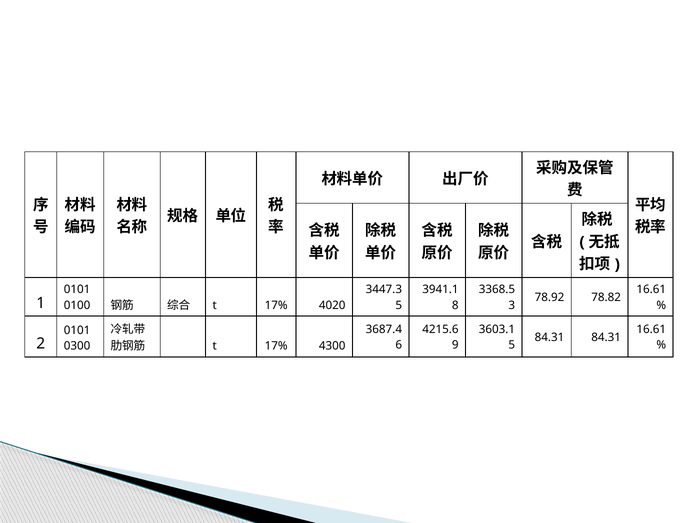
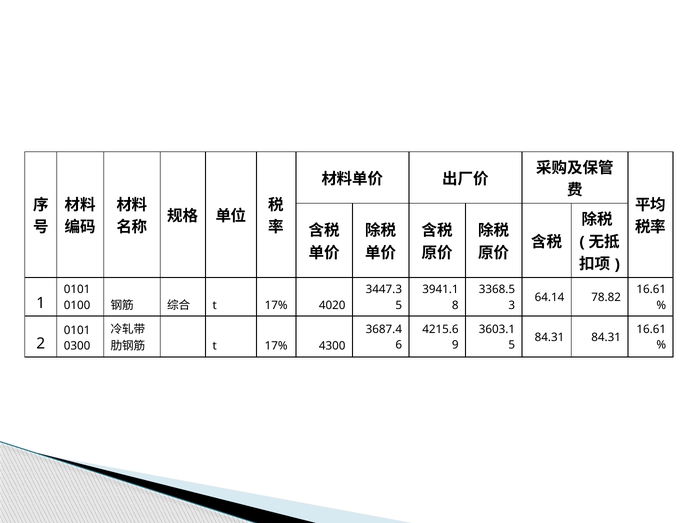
78.92: 78.92 -> 64.14
